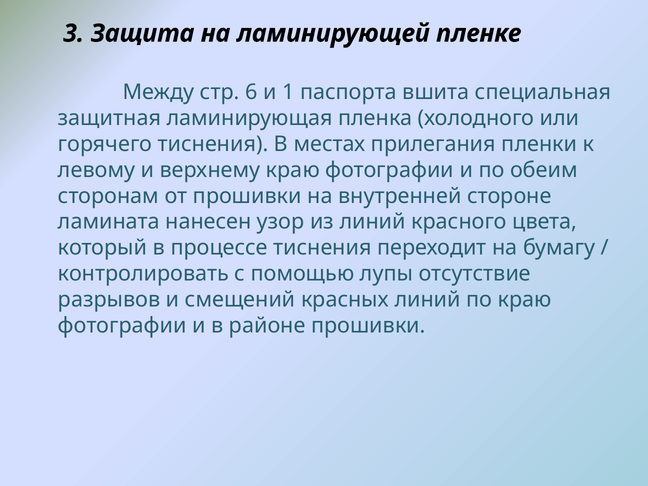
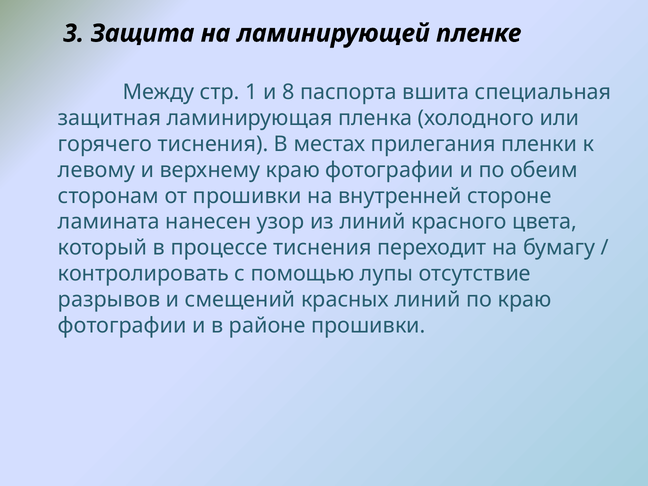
6: 6 -> 1
1: 1 -> 8
